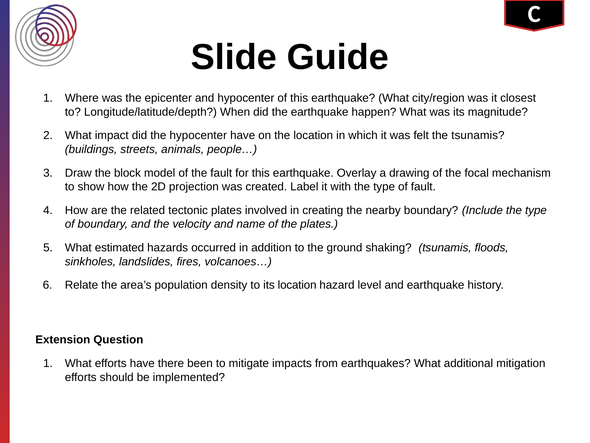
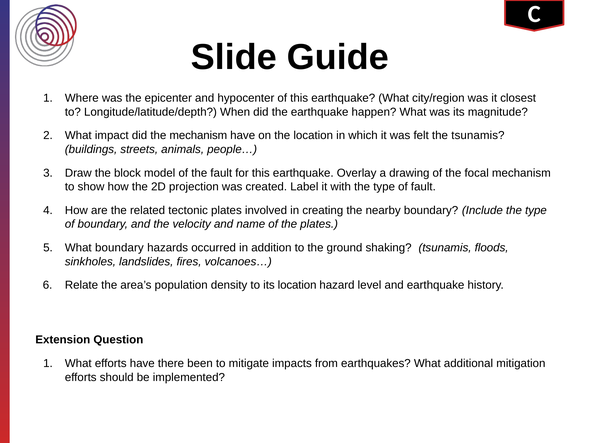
the hypocenter: hypocenter -> mechanism
What estimated: estimated -> boundary
